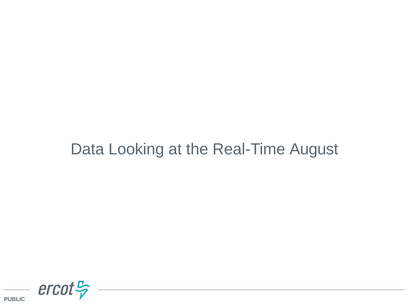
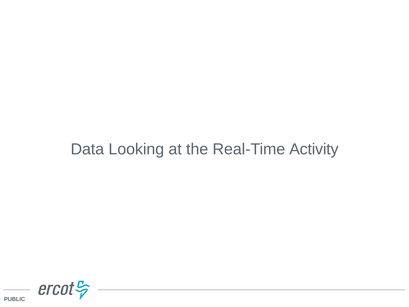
August: August -> Activity
